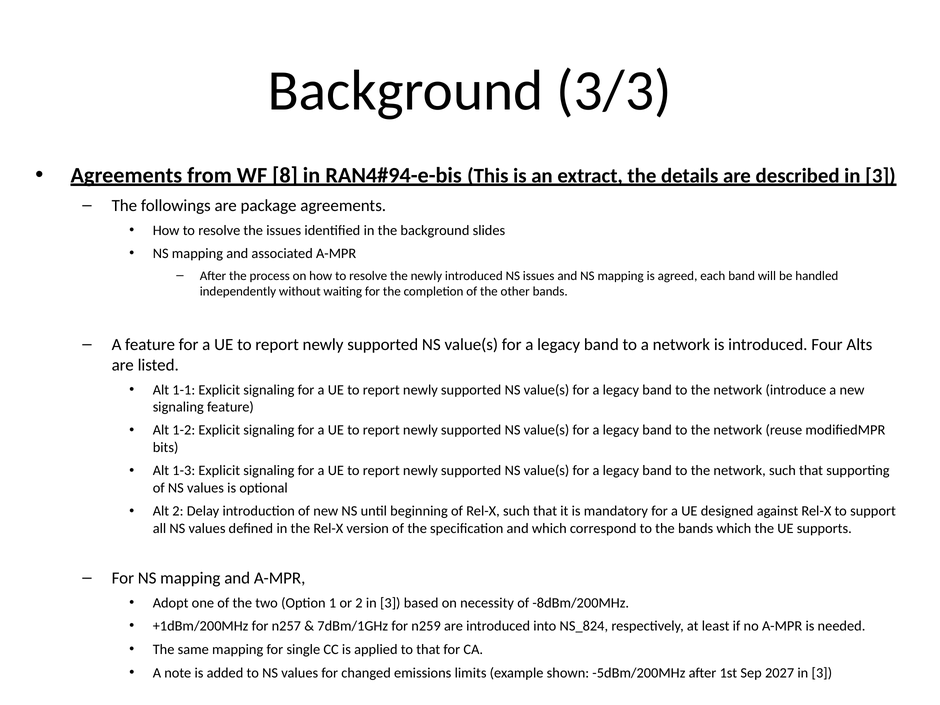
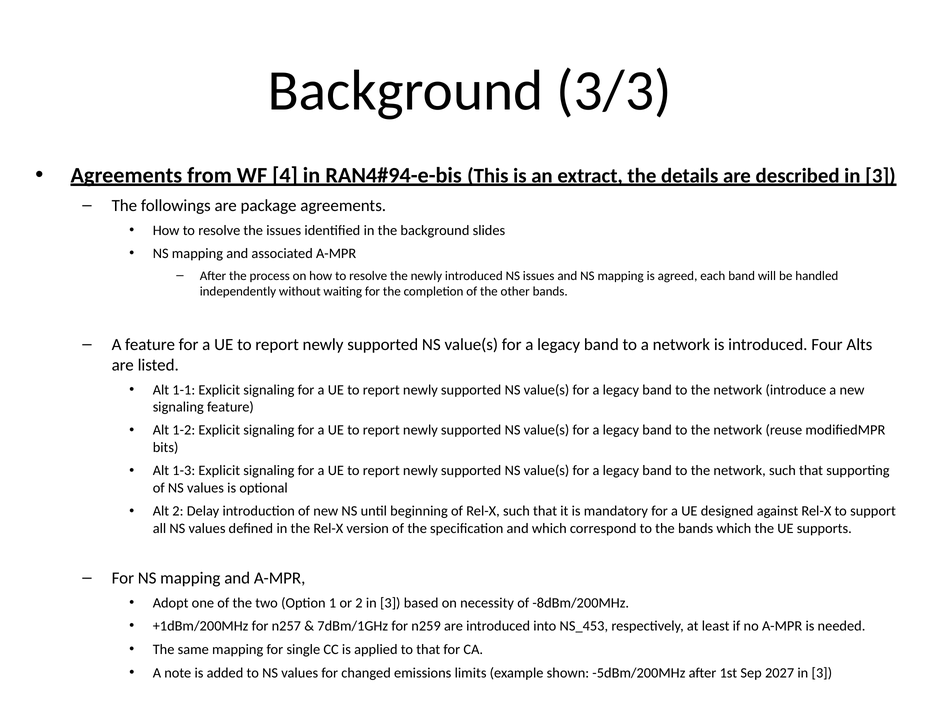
8: 8 -> 4
NS_824: NS_824 -> NS_453
